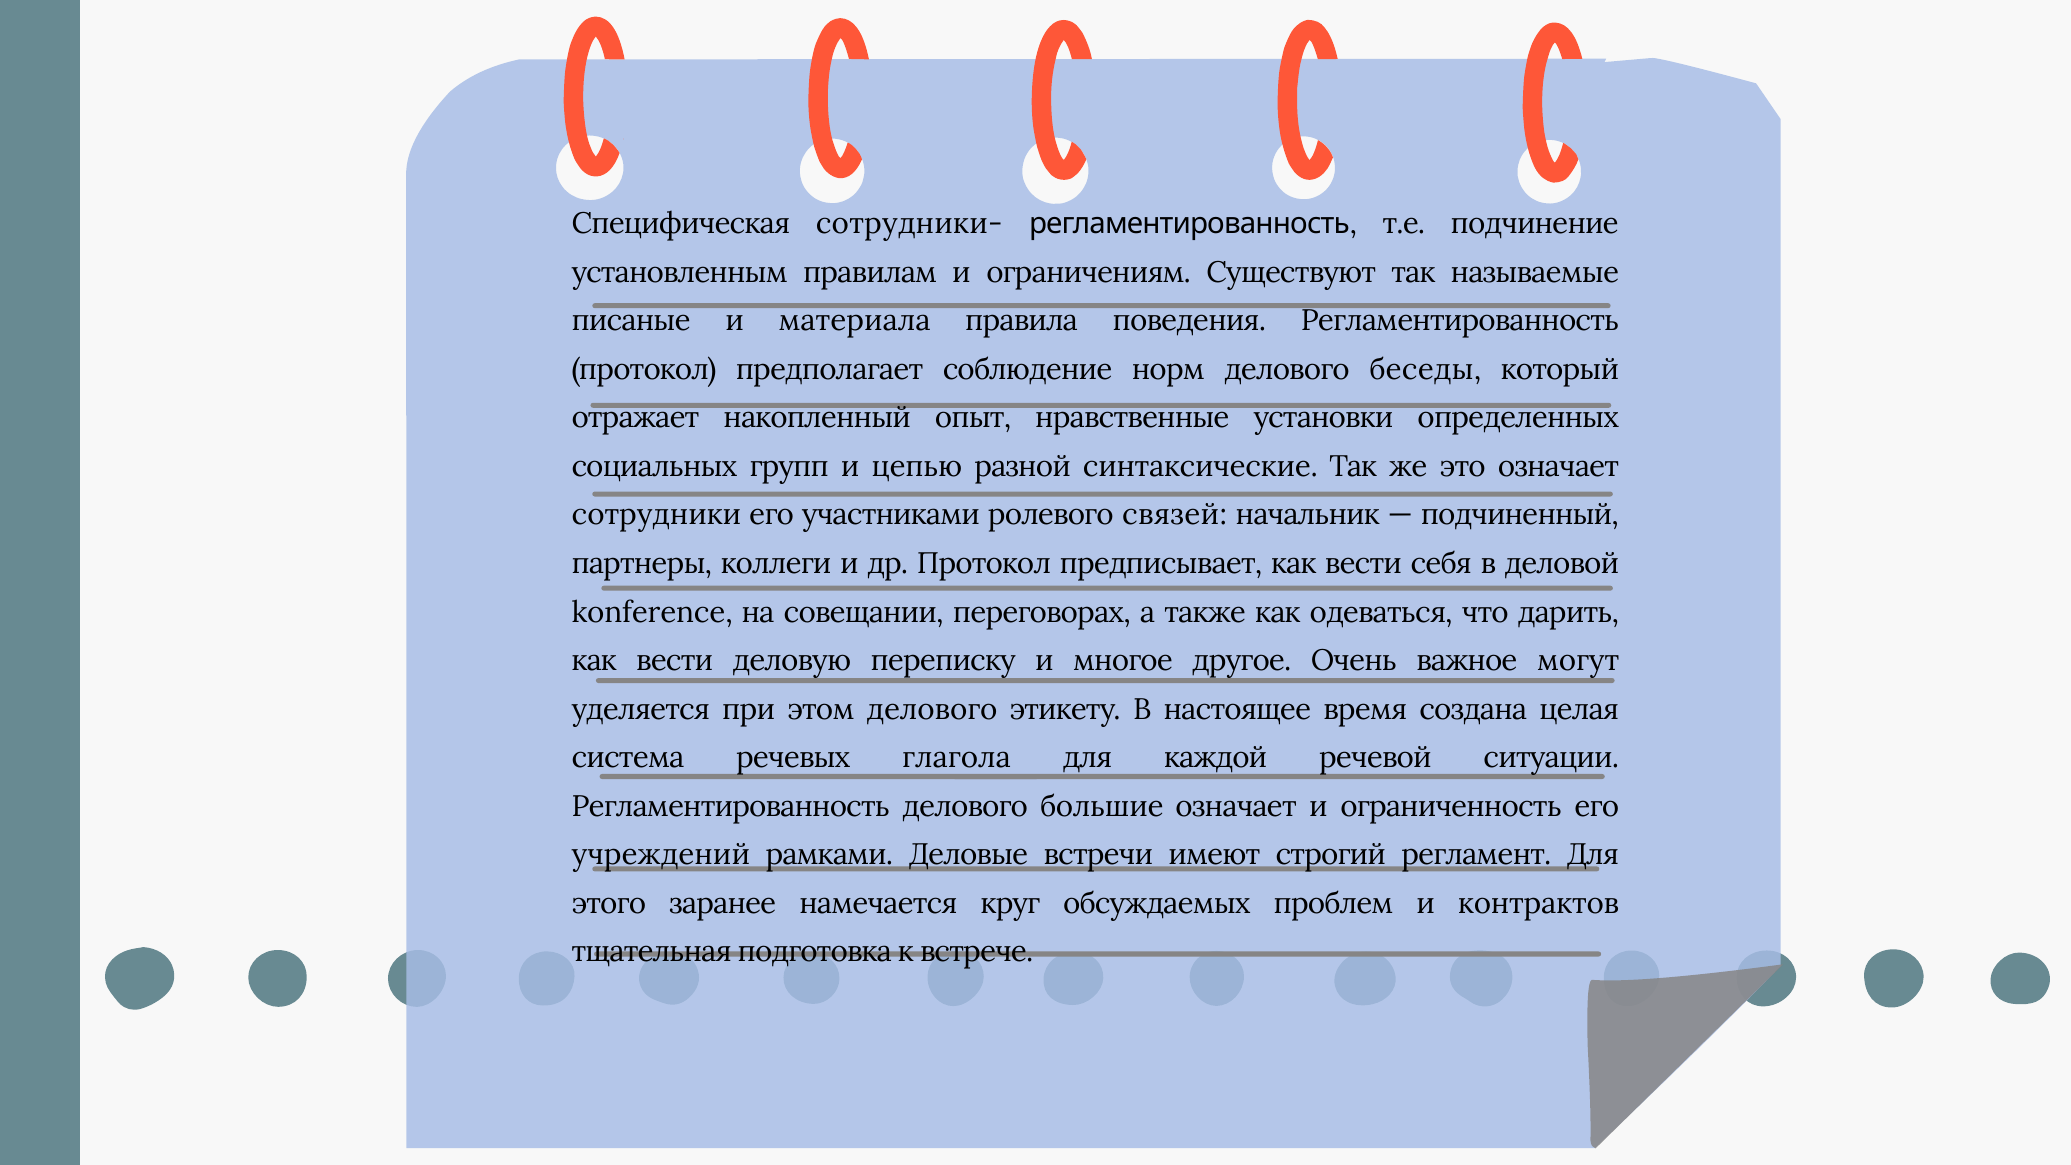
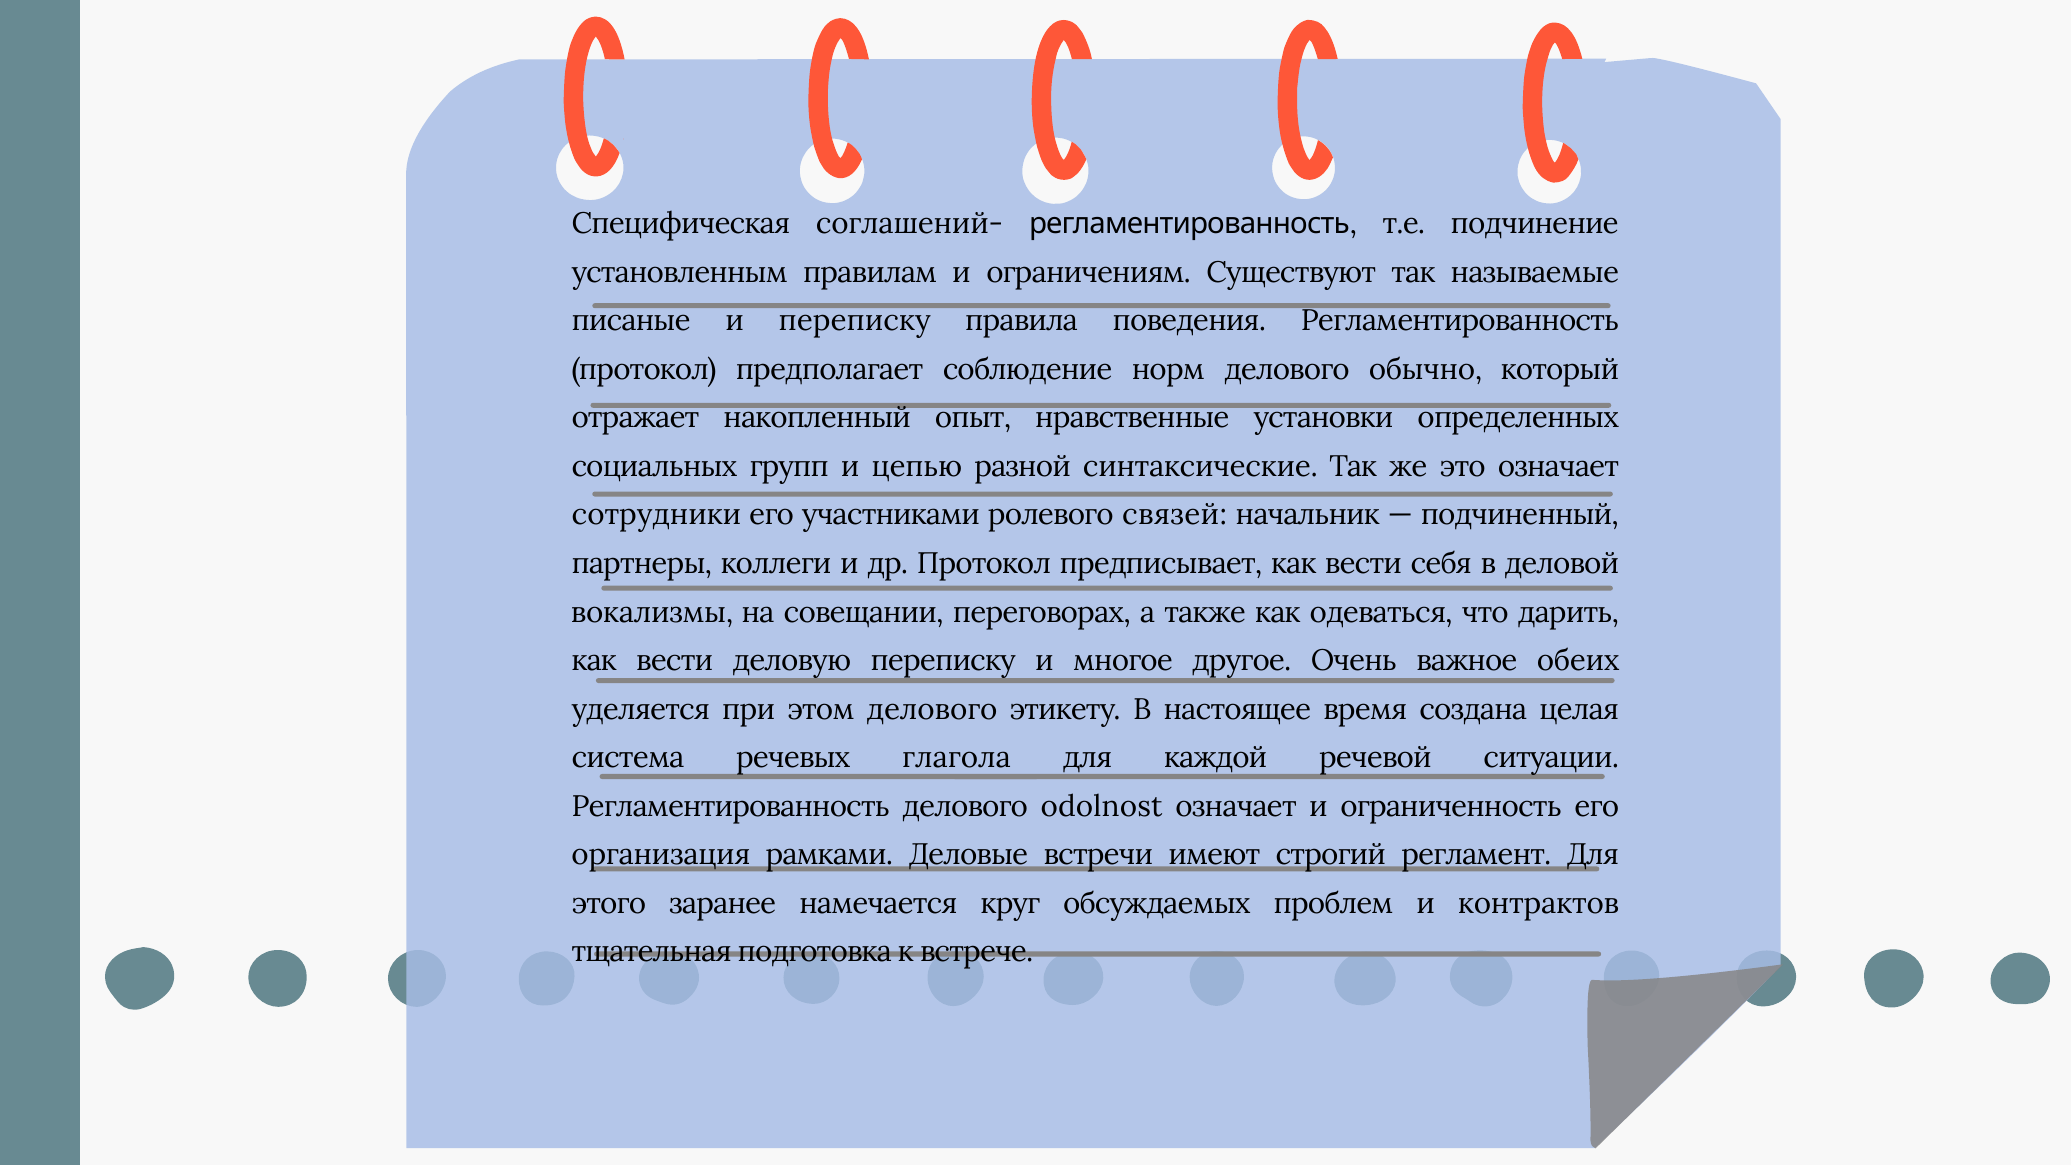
сотрудники-: сотрудники- -> соглашений-
и материала: материала -> переписку
беседы: беседы -> обычно
konference: konference -> вокализмы
могут: могут -> обеих
большие: большие -> odolnost
учреждений: учреждений -> организация
